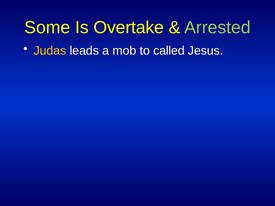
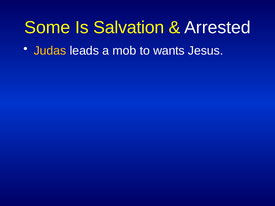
Overtake: Overtake -> Salvation
Arrested colour: light green -> white
called: called -> wants
